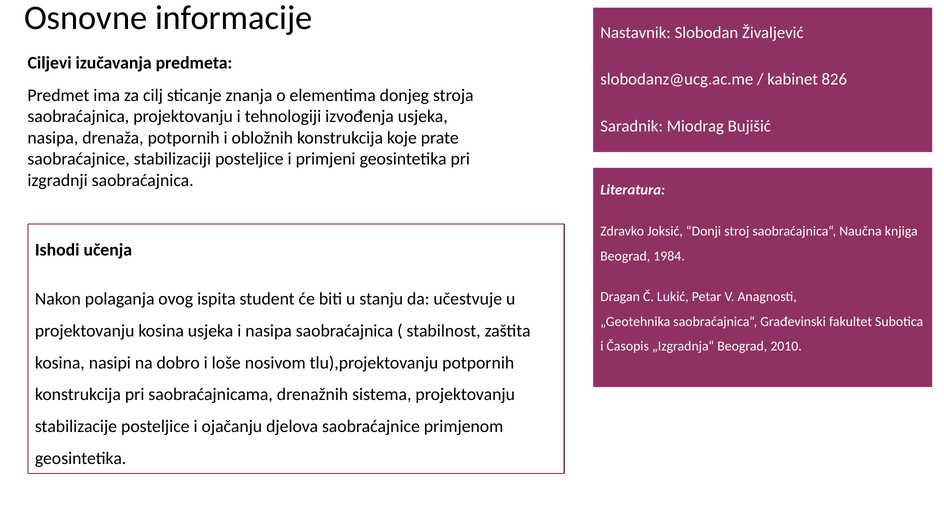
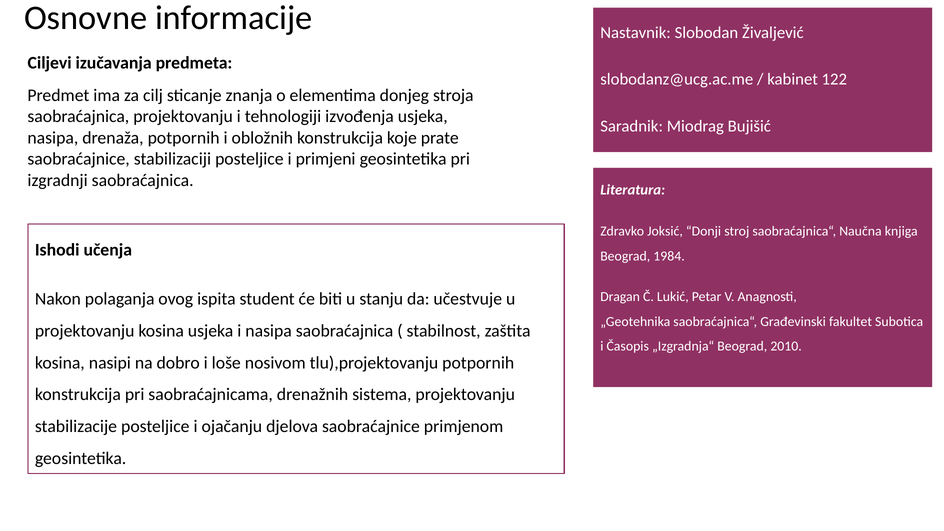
826: 826 -> 122
